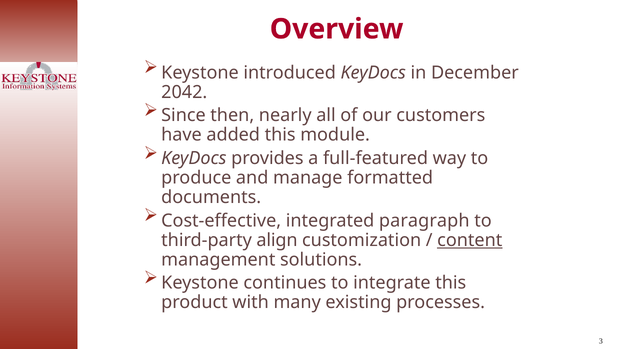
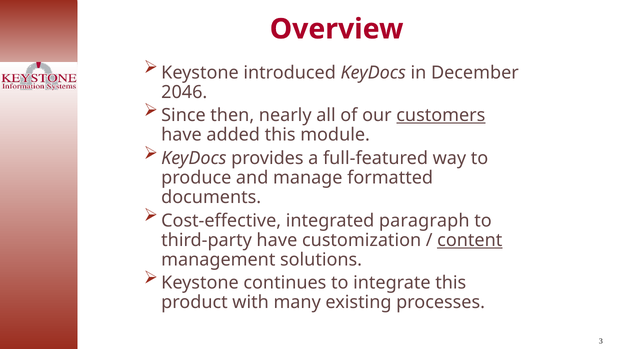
2042: 2042 -> 2046
customers underline: none -> present
third-party align: align -> have
